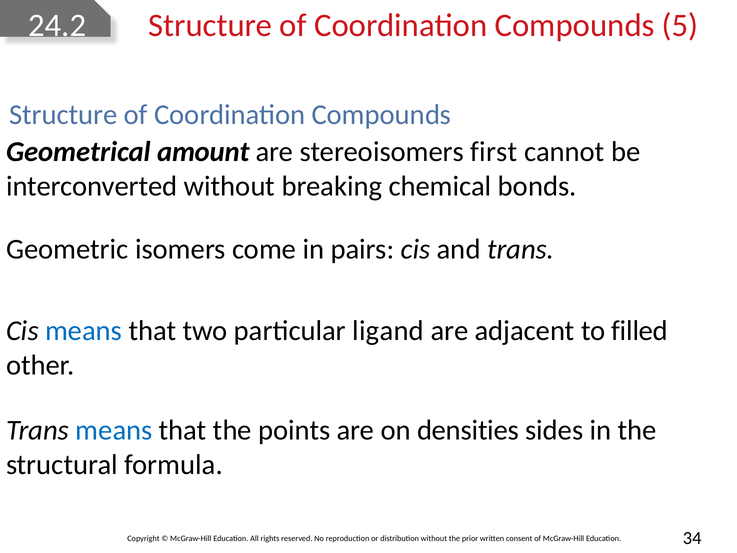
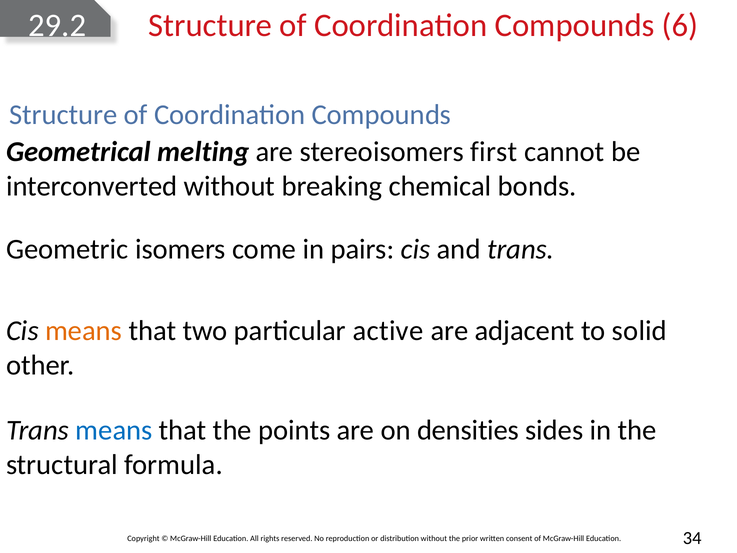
24.2: 24.2 -> 29.2
5: 5 -> 6
amount: amount -> melting
means at (84, 331) colour: blue -> orange
ligand: ligand -> active
filled: filled -> solid
